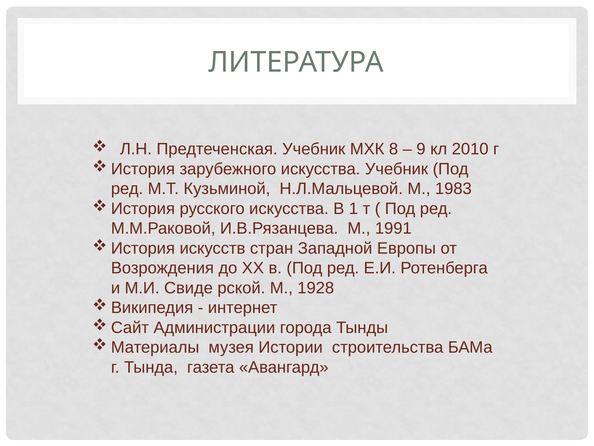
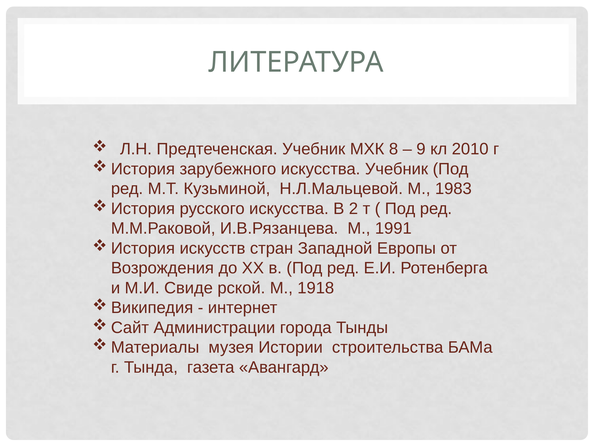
1: 1 -> 2
1928: 1928 -> 1918
